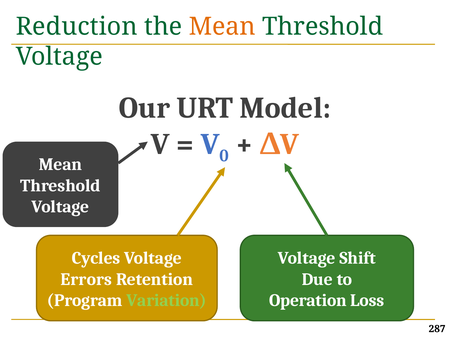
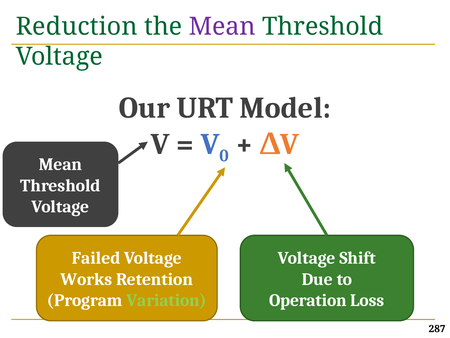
Mean at (222, 26) colour: orange -> purple
Cycles: Cycles -> Failed
Errors: Errors -> Works
